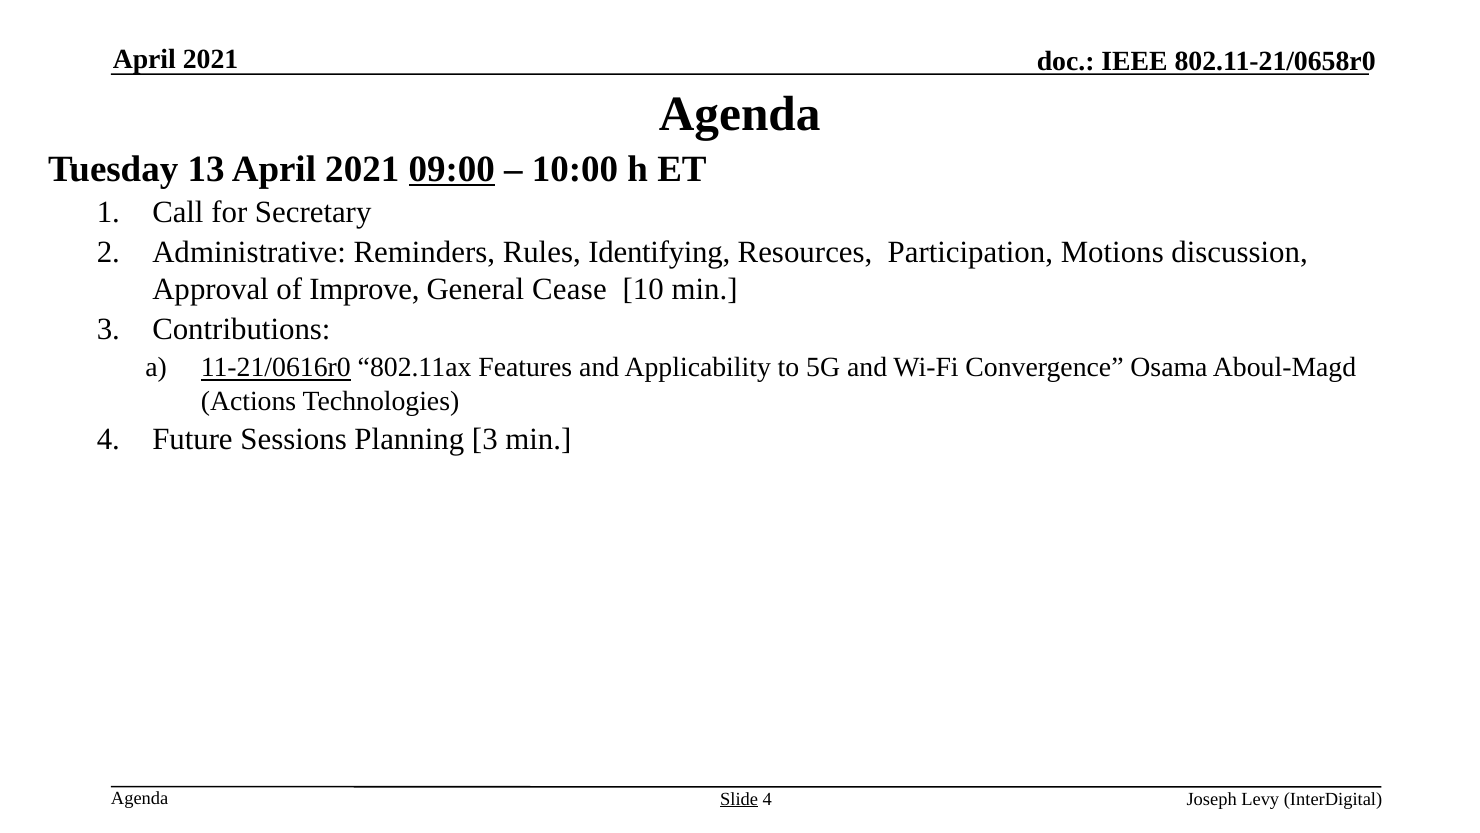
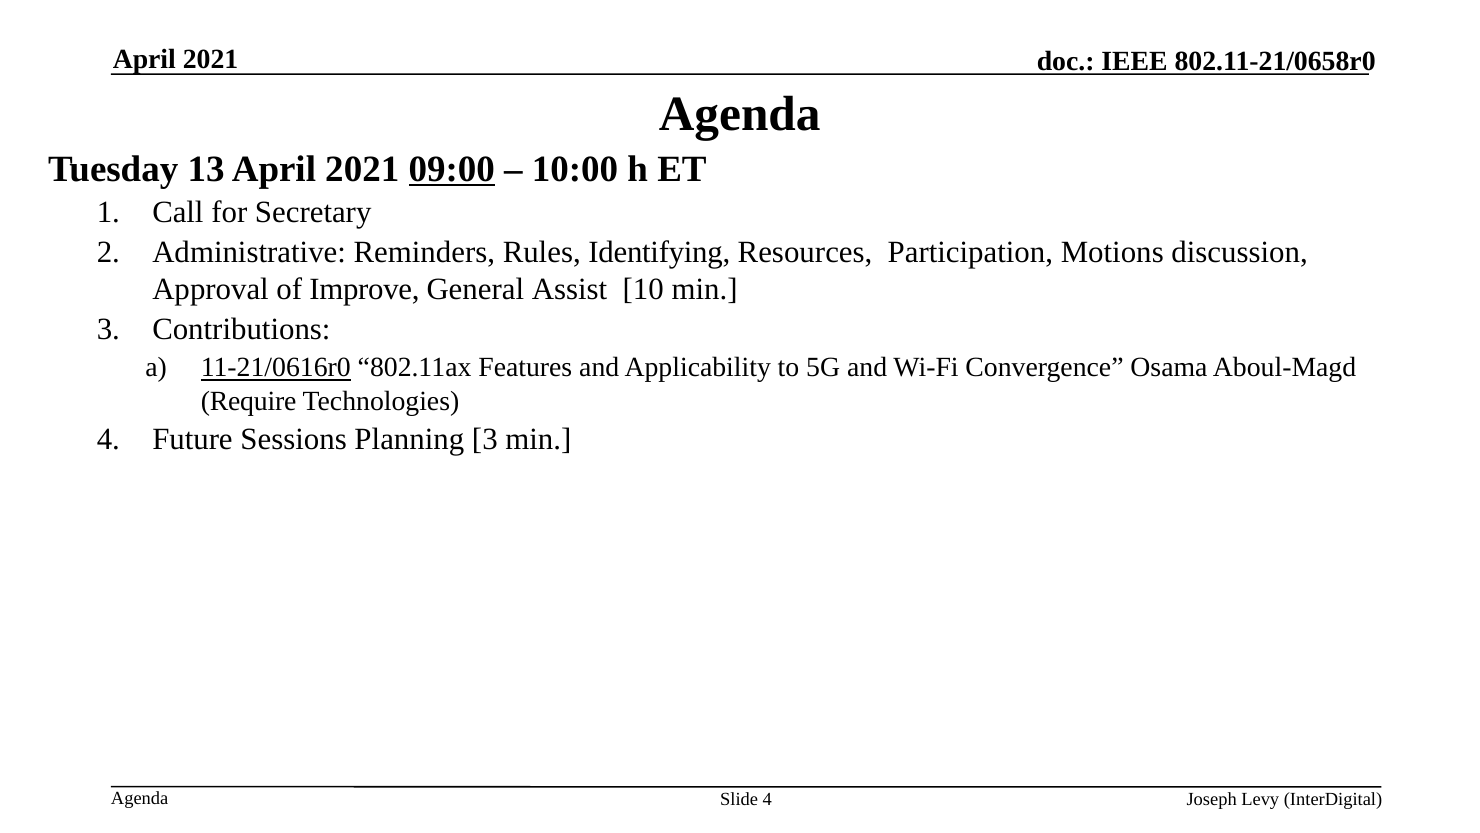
Cease: Cease -> Assist
Actions: Actions -> Require
Slide underline: present -> none
